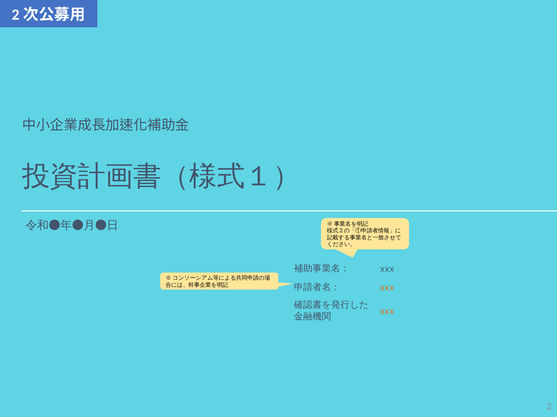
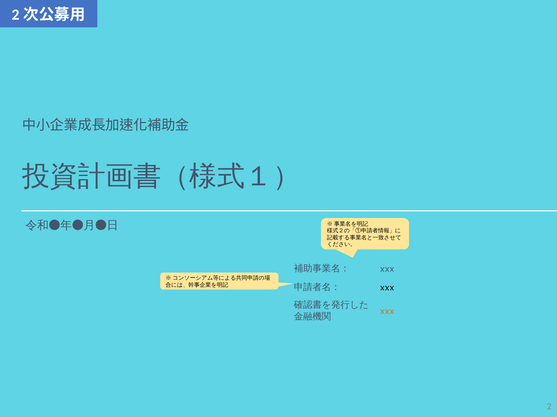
xxx at (387, 288) colour: orange -> black
